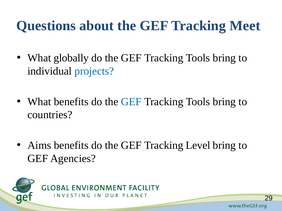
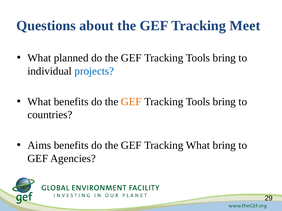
globally: globally -> planned
GEF at (131, 102) colour: blue -> orange
Tracking Level: Level -> What
